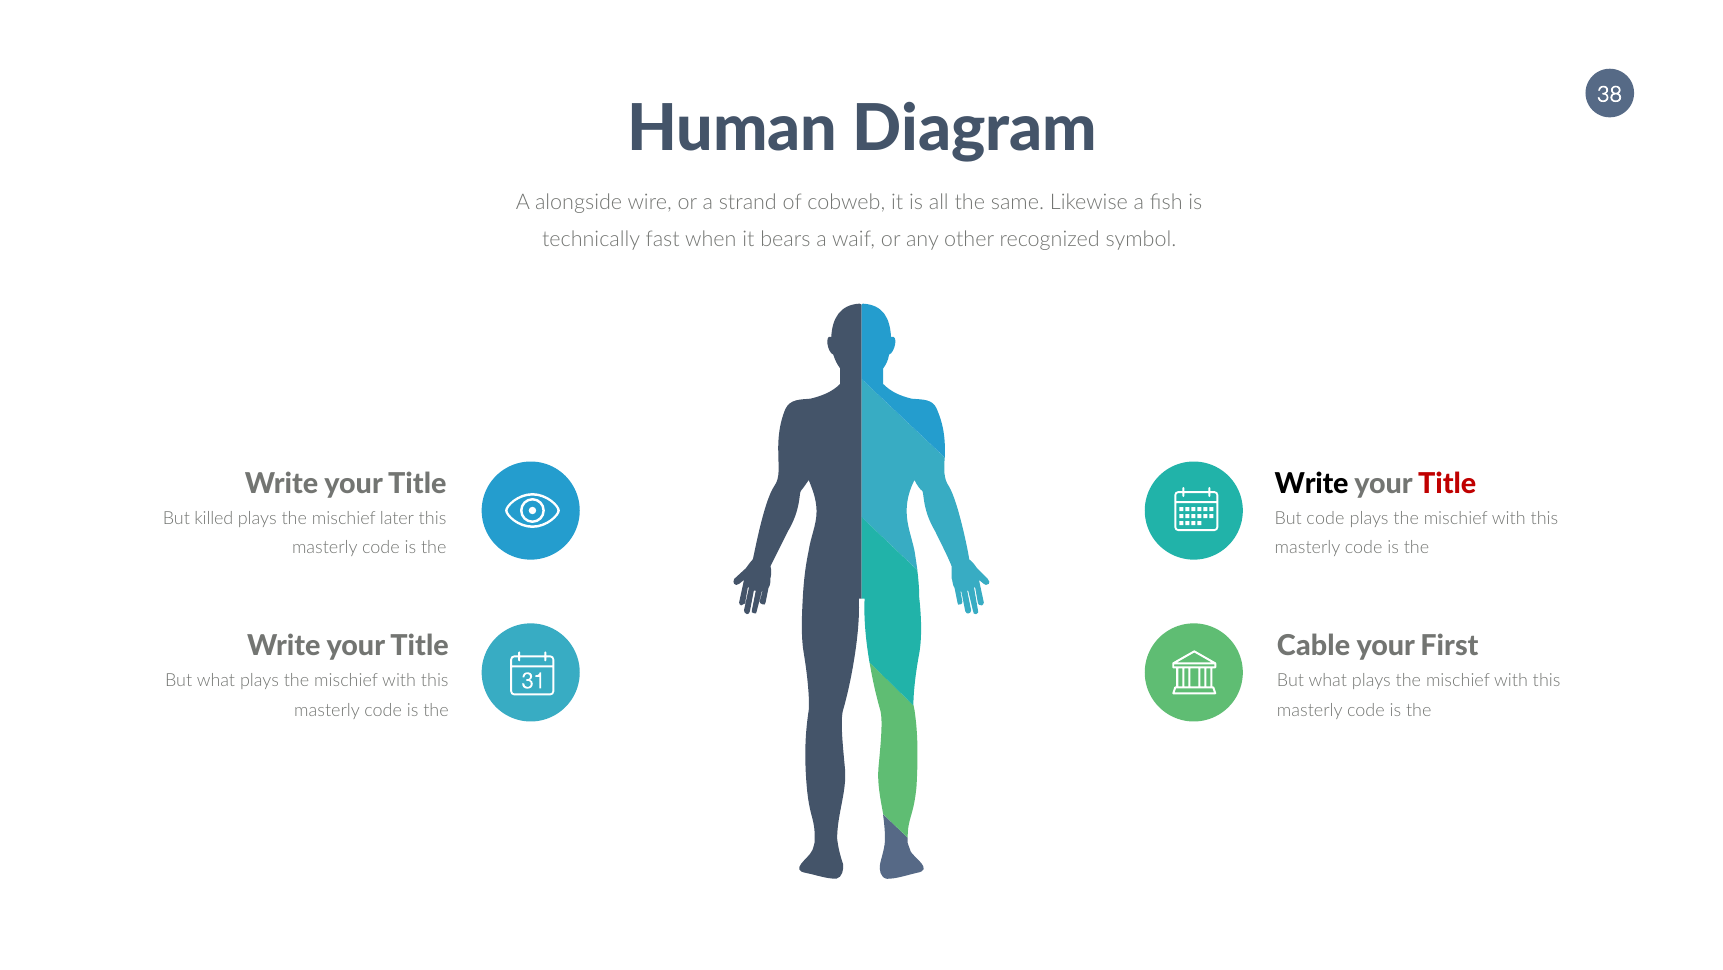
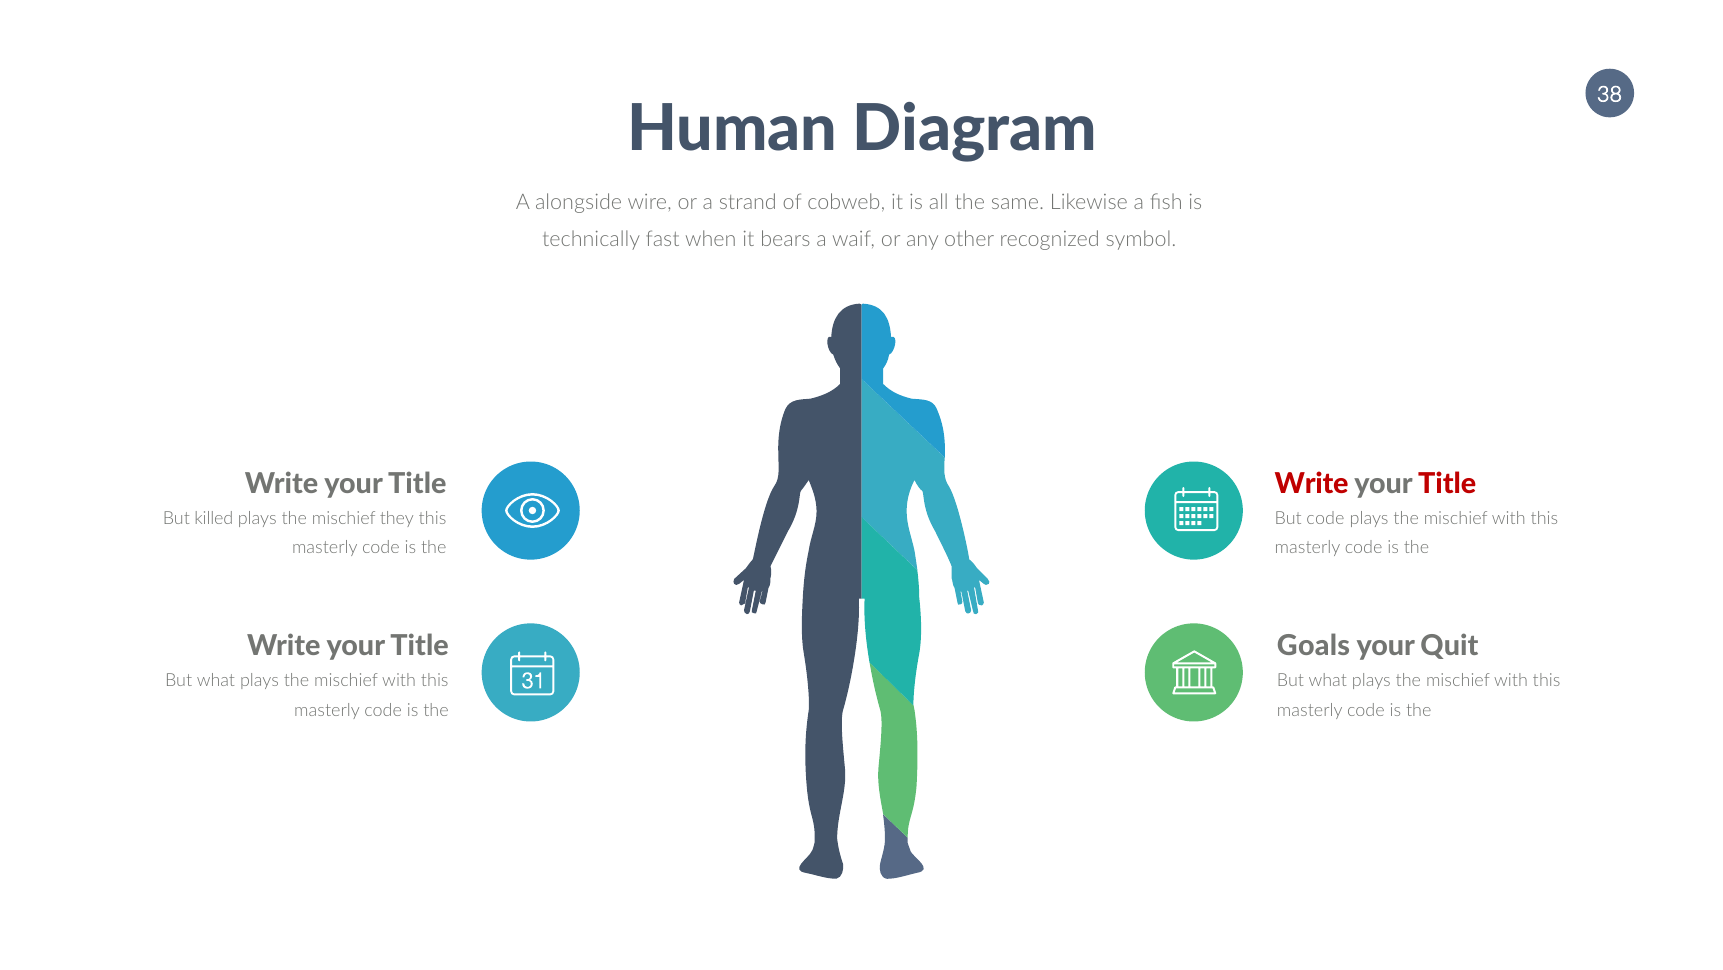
Write at (1312, 483) colour: black -> red
later: later -> they
Cable: Cable -> Goals
First: First -> Quit
